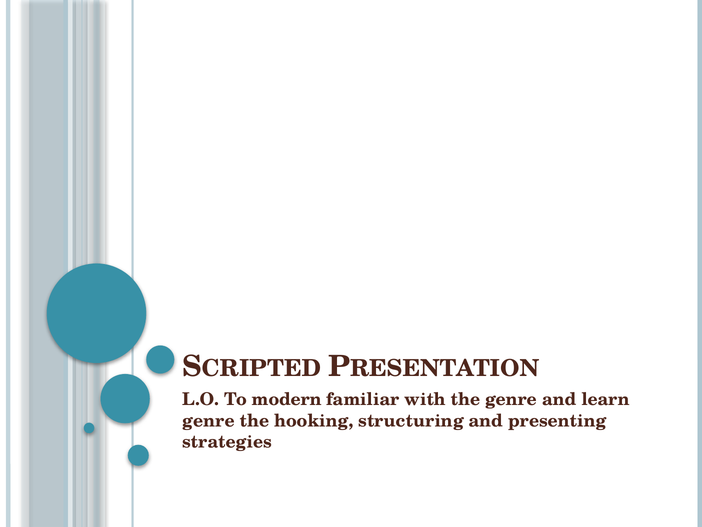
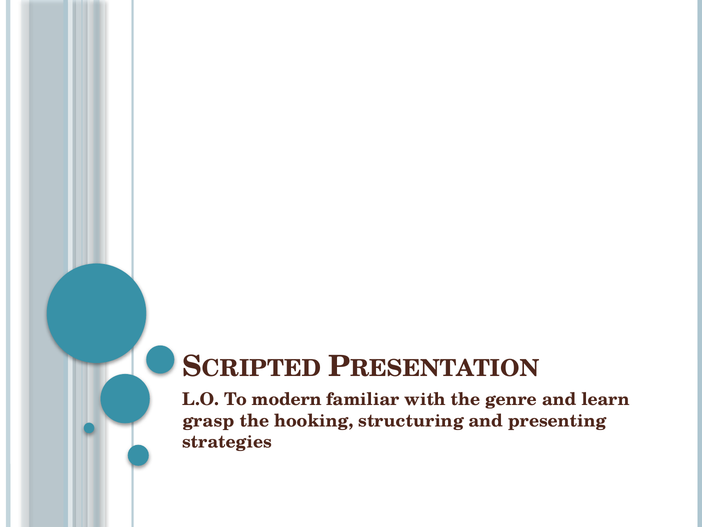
genre at (209, 420): genre -> grasp
